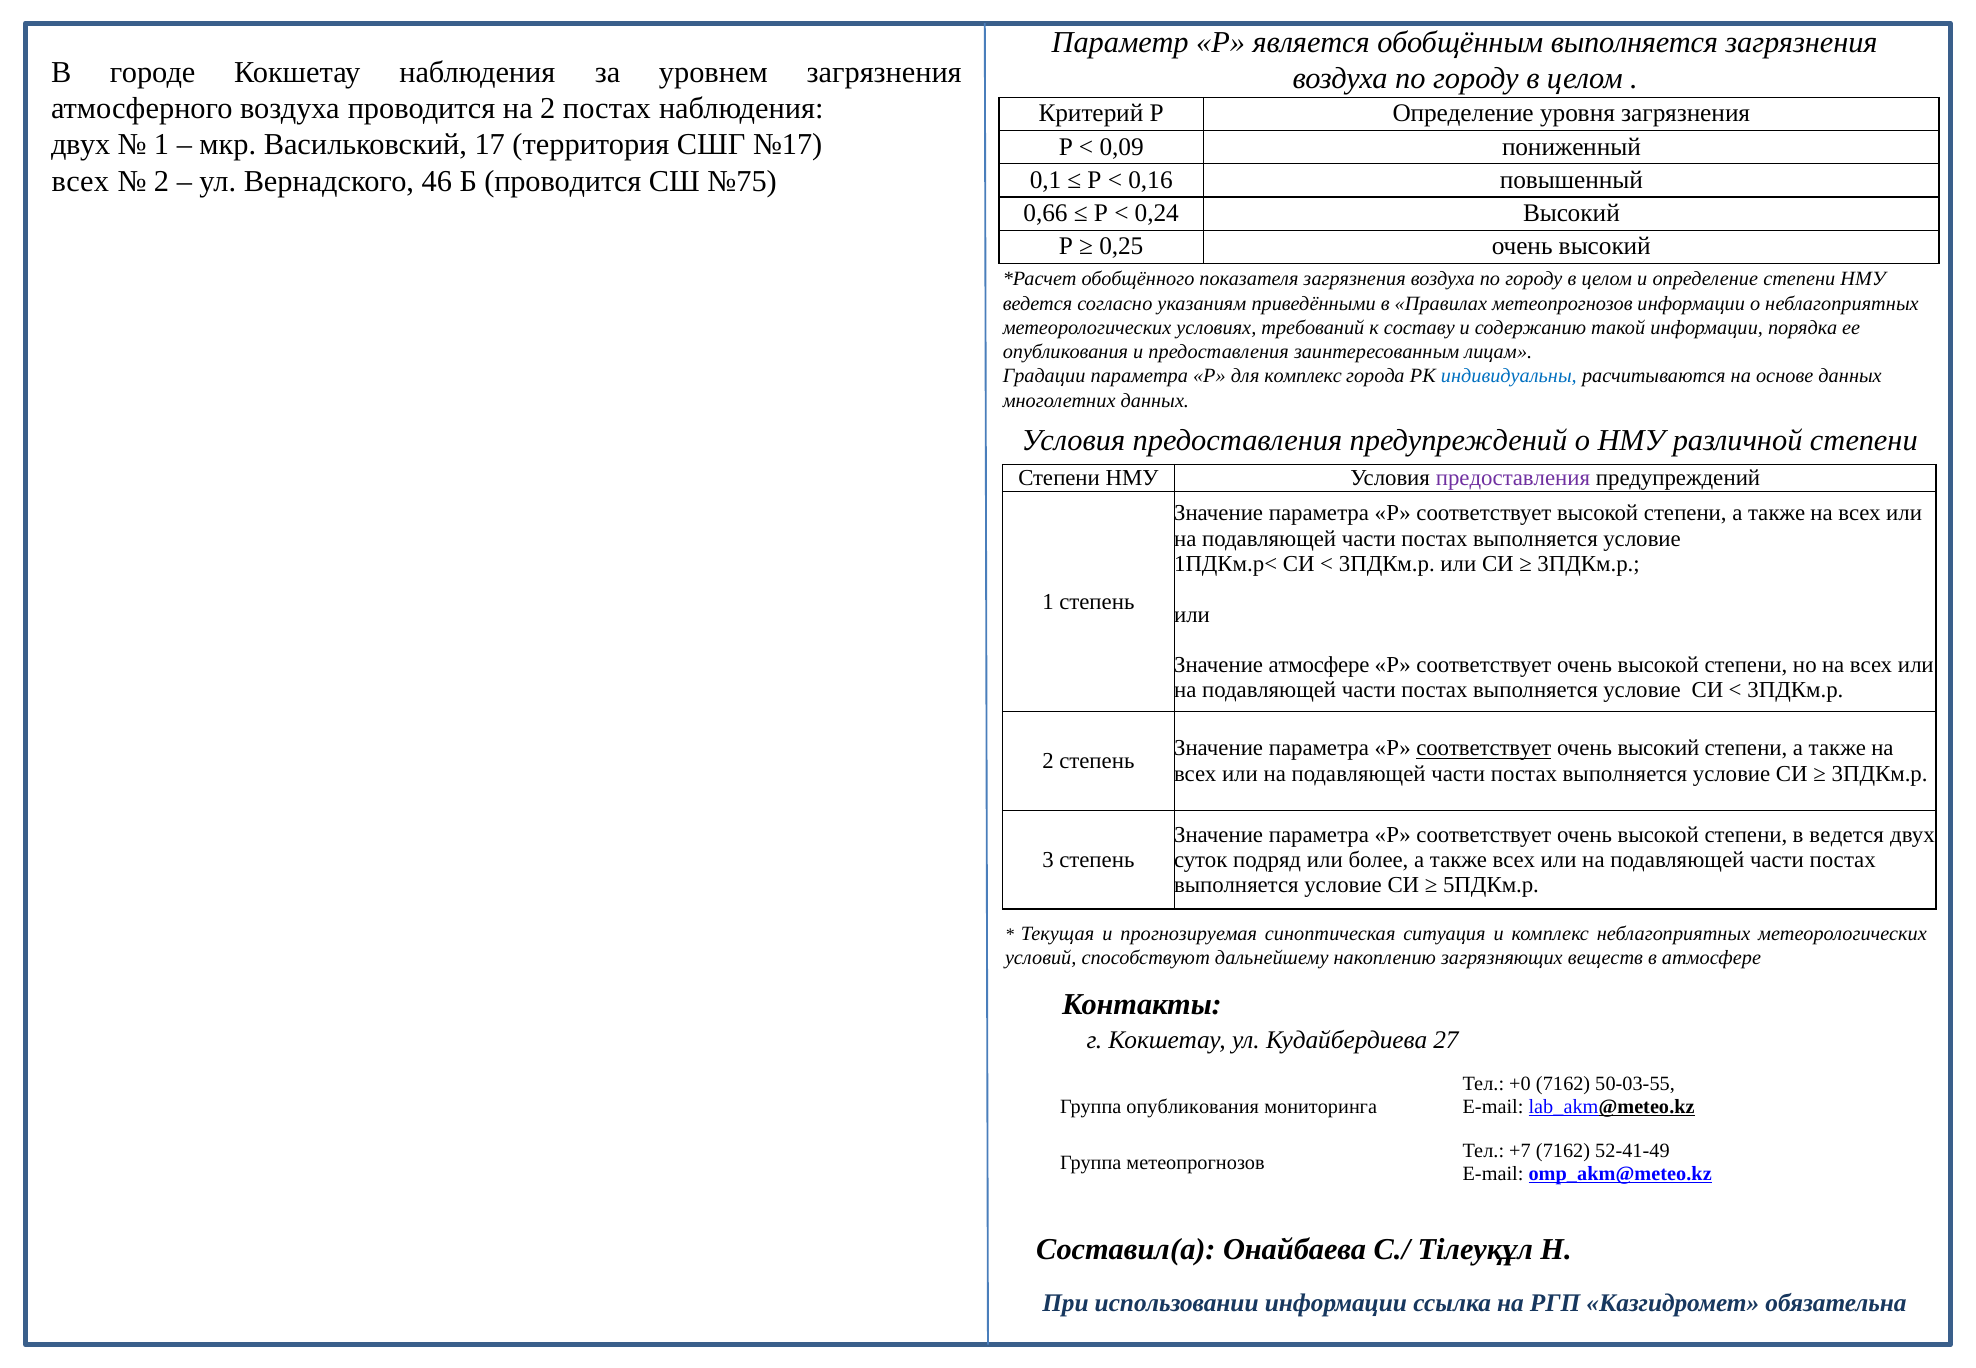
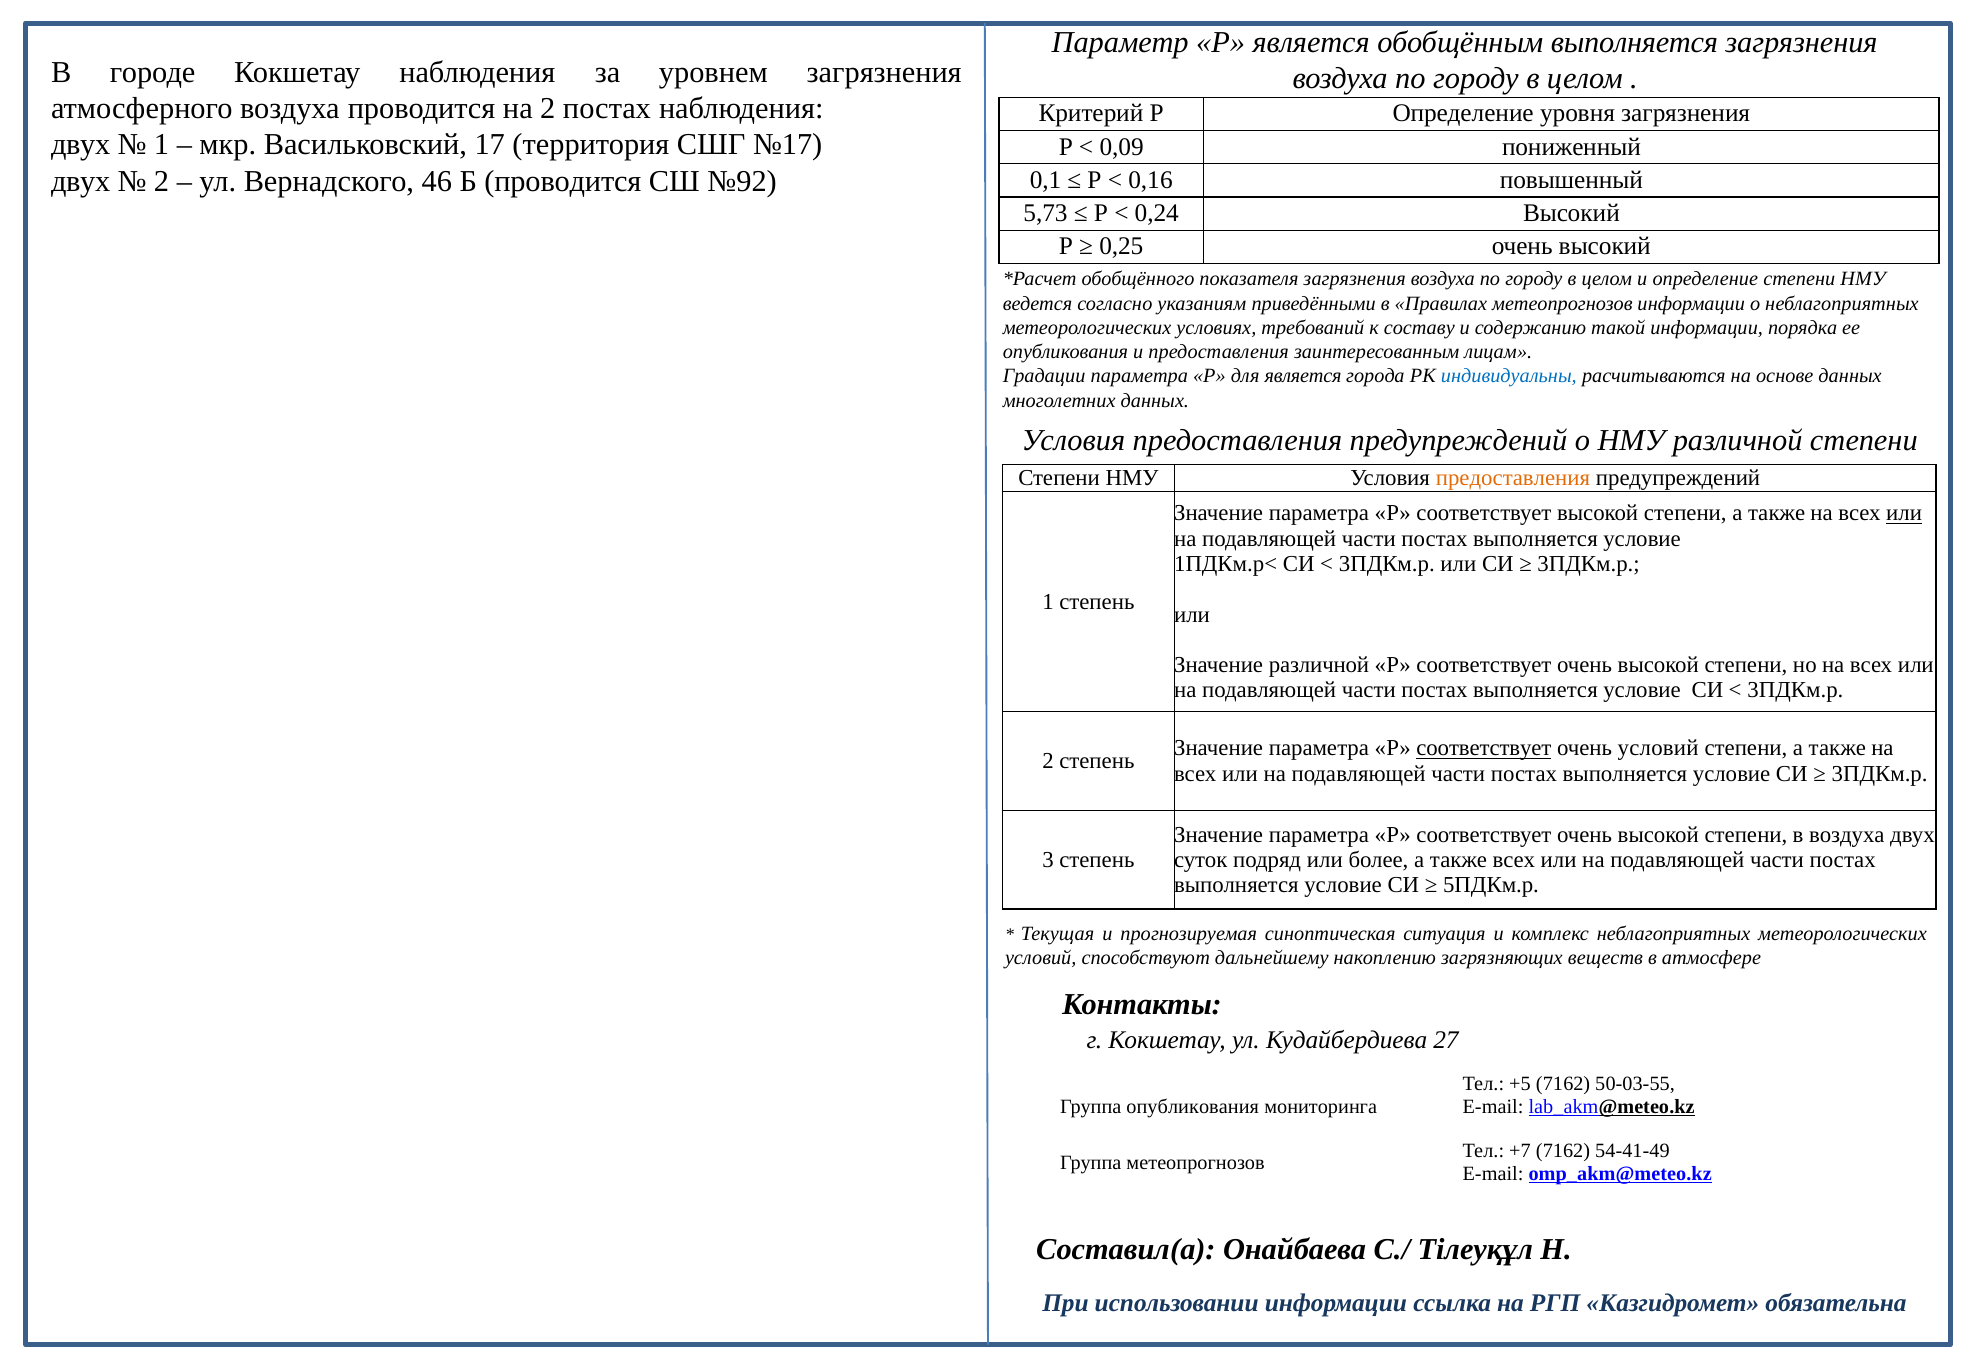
всех at (80, 181): всех -> двух
№75: №75 -> №92
0,66: 0,66 -> 5,73
для комплекс: комплекс -> является
предоставления at (1513, 478) colour: purple -> orange
или at (1904, 513) underline: none -> present
Значение атмосфере: атмосфере -> различной
высокий at (1658, 748): высокий -> условий
в ведется: ведется -> воздуха
+0: +0 -> +5
52-41-49: 52-41-49 -> 54-41-49
